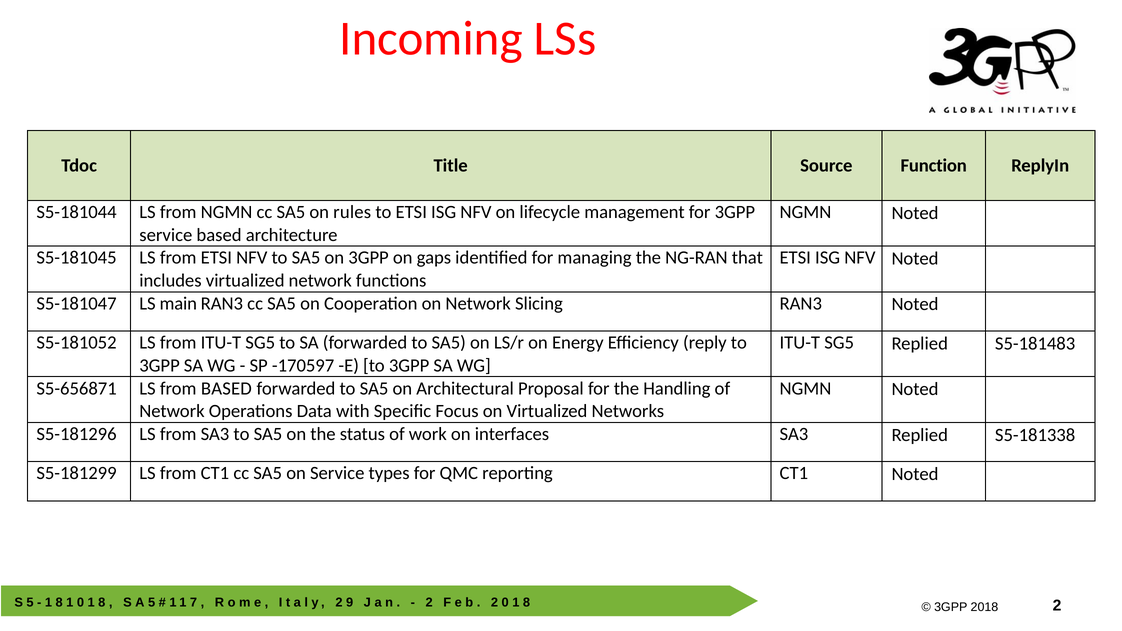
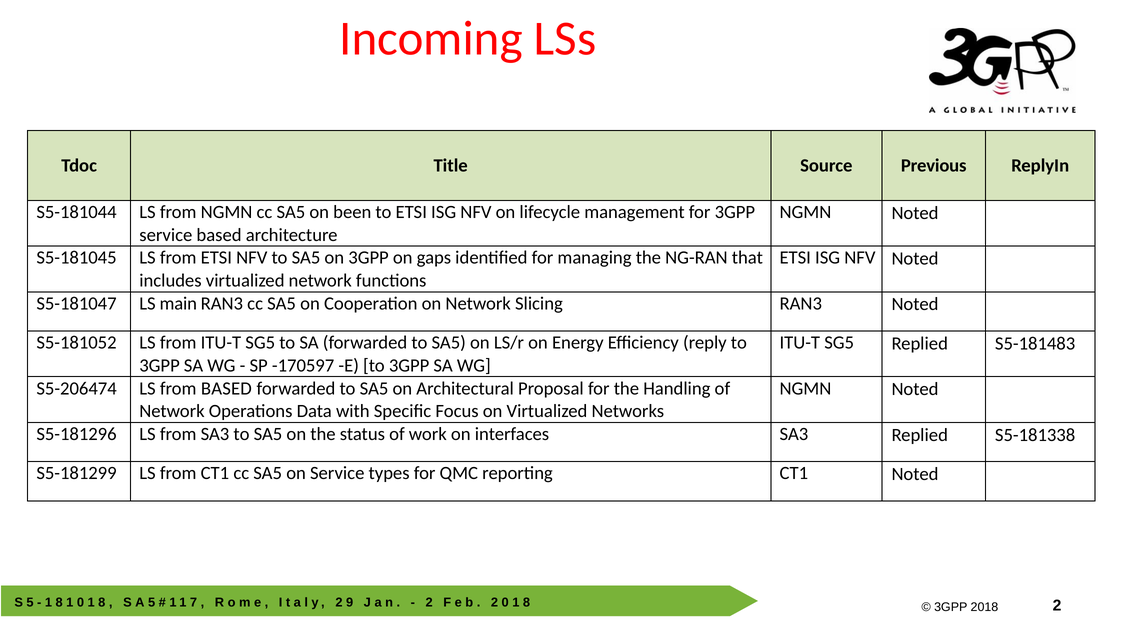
Function: Function -> Previous
rules: rules -> been
S5-656871: S5-656871 -> S5-206474
